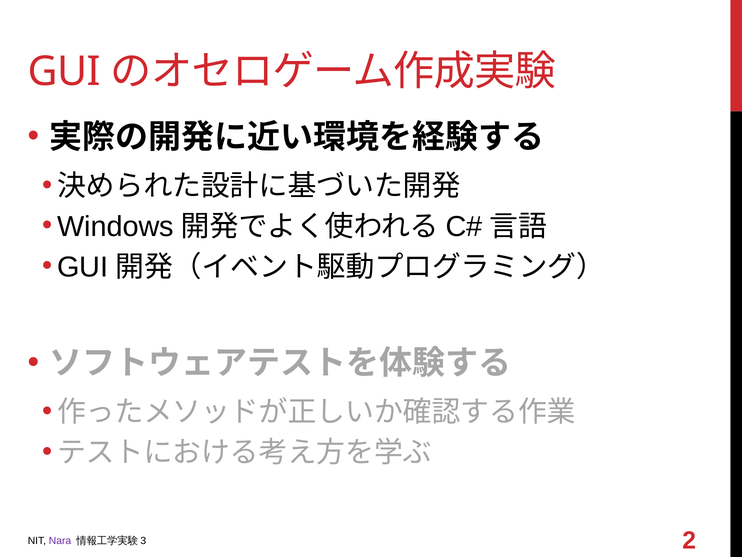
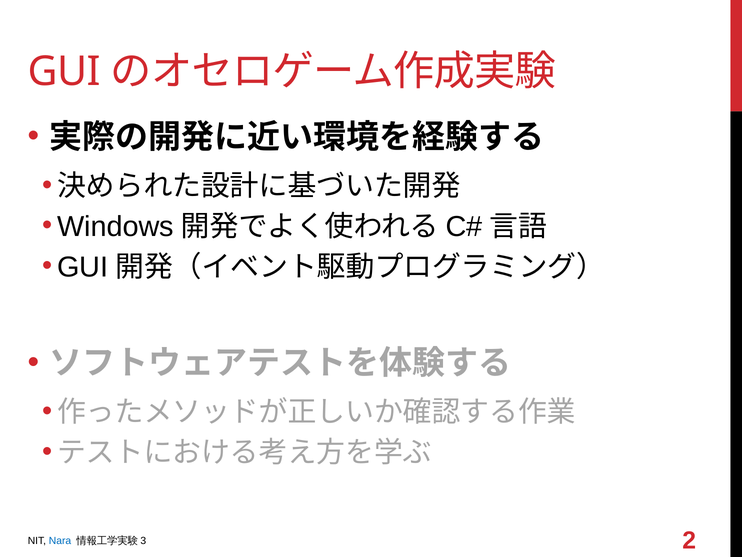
Nara colour: purple -> blue
